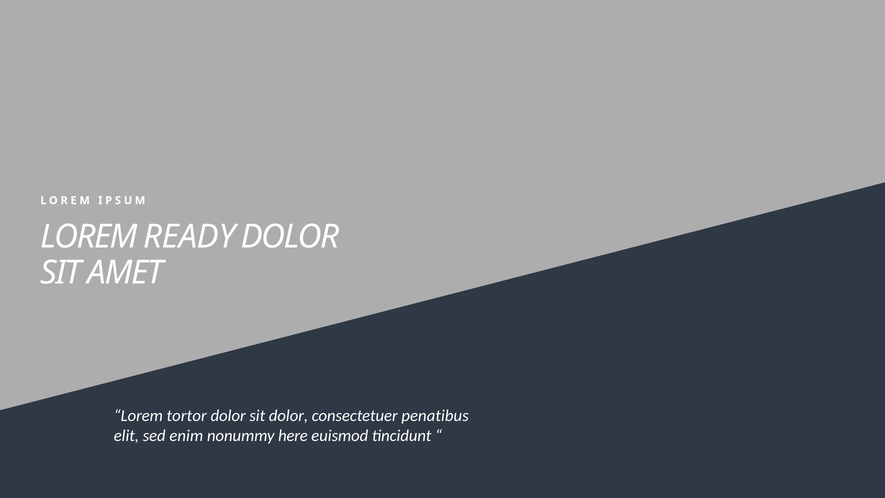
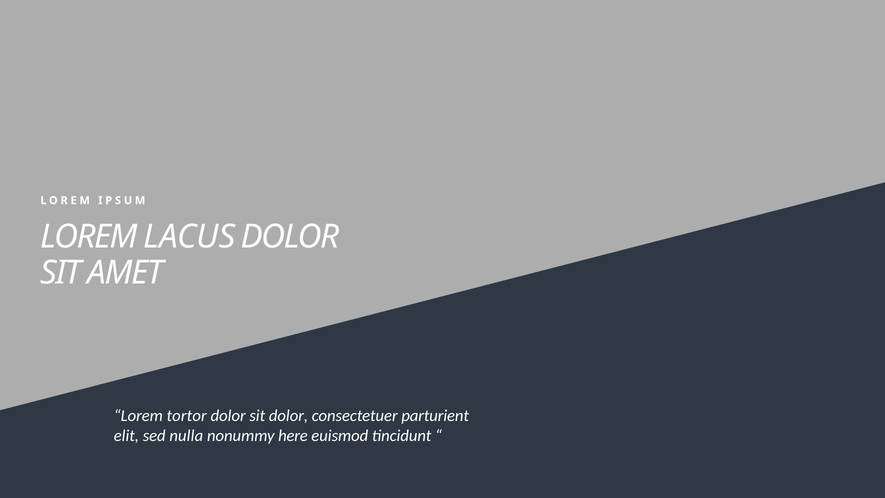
READY: READY -> LACUS
penatibus: penatibus -> parturient
enim: enim -> nulla
